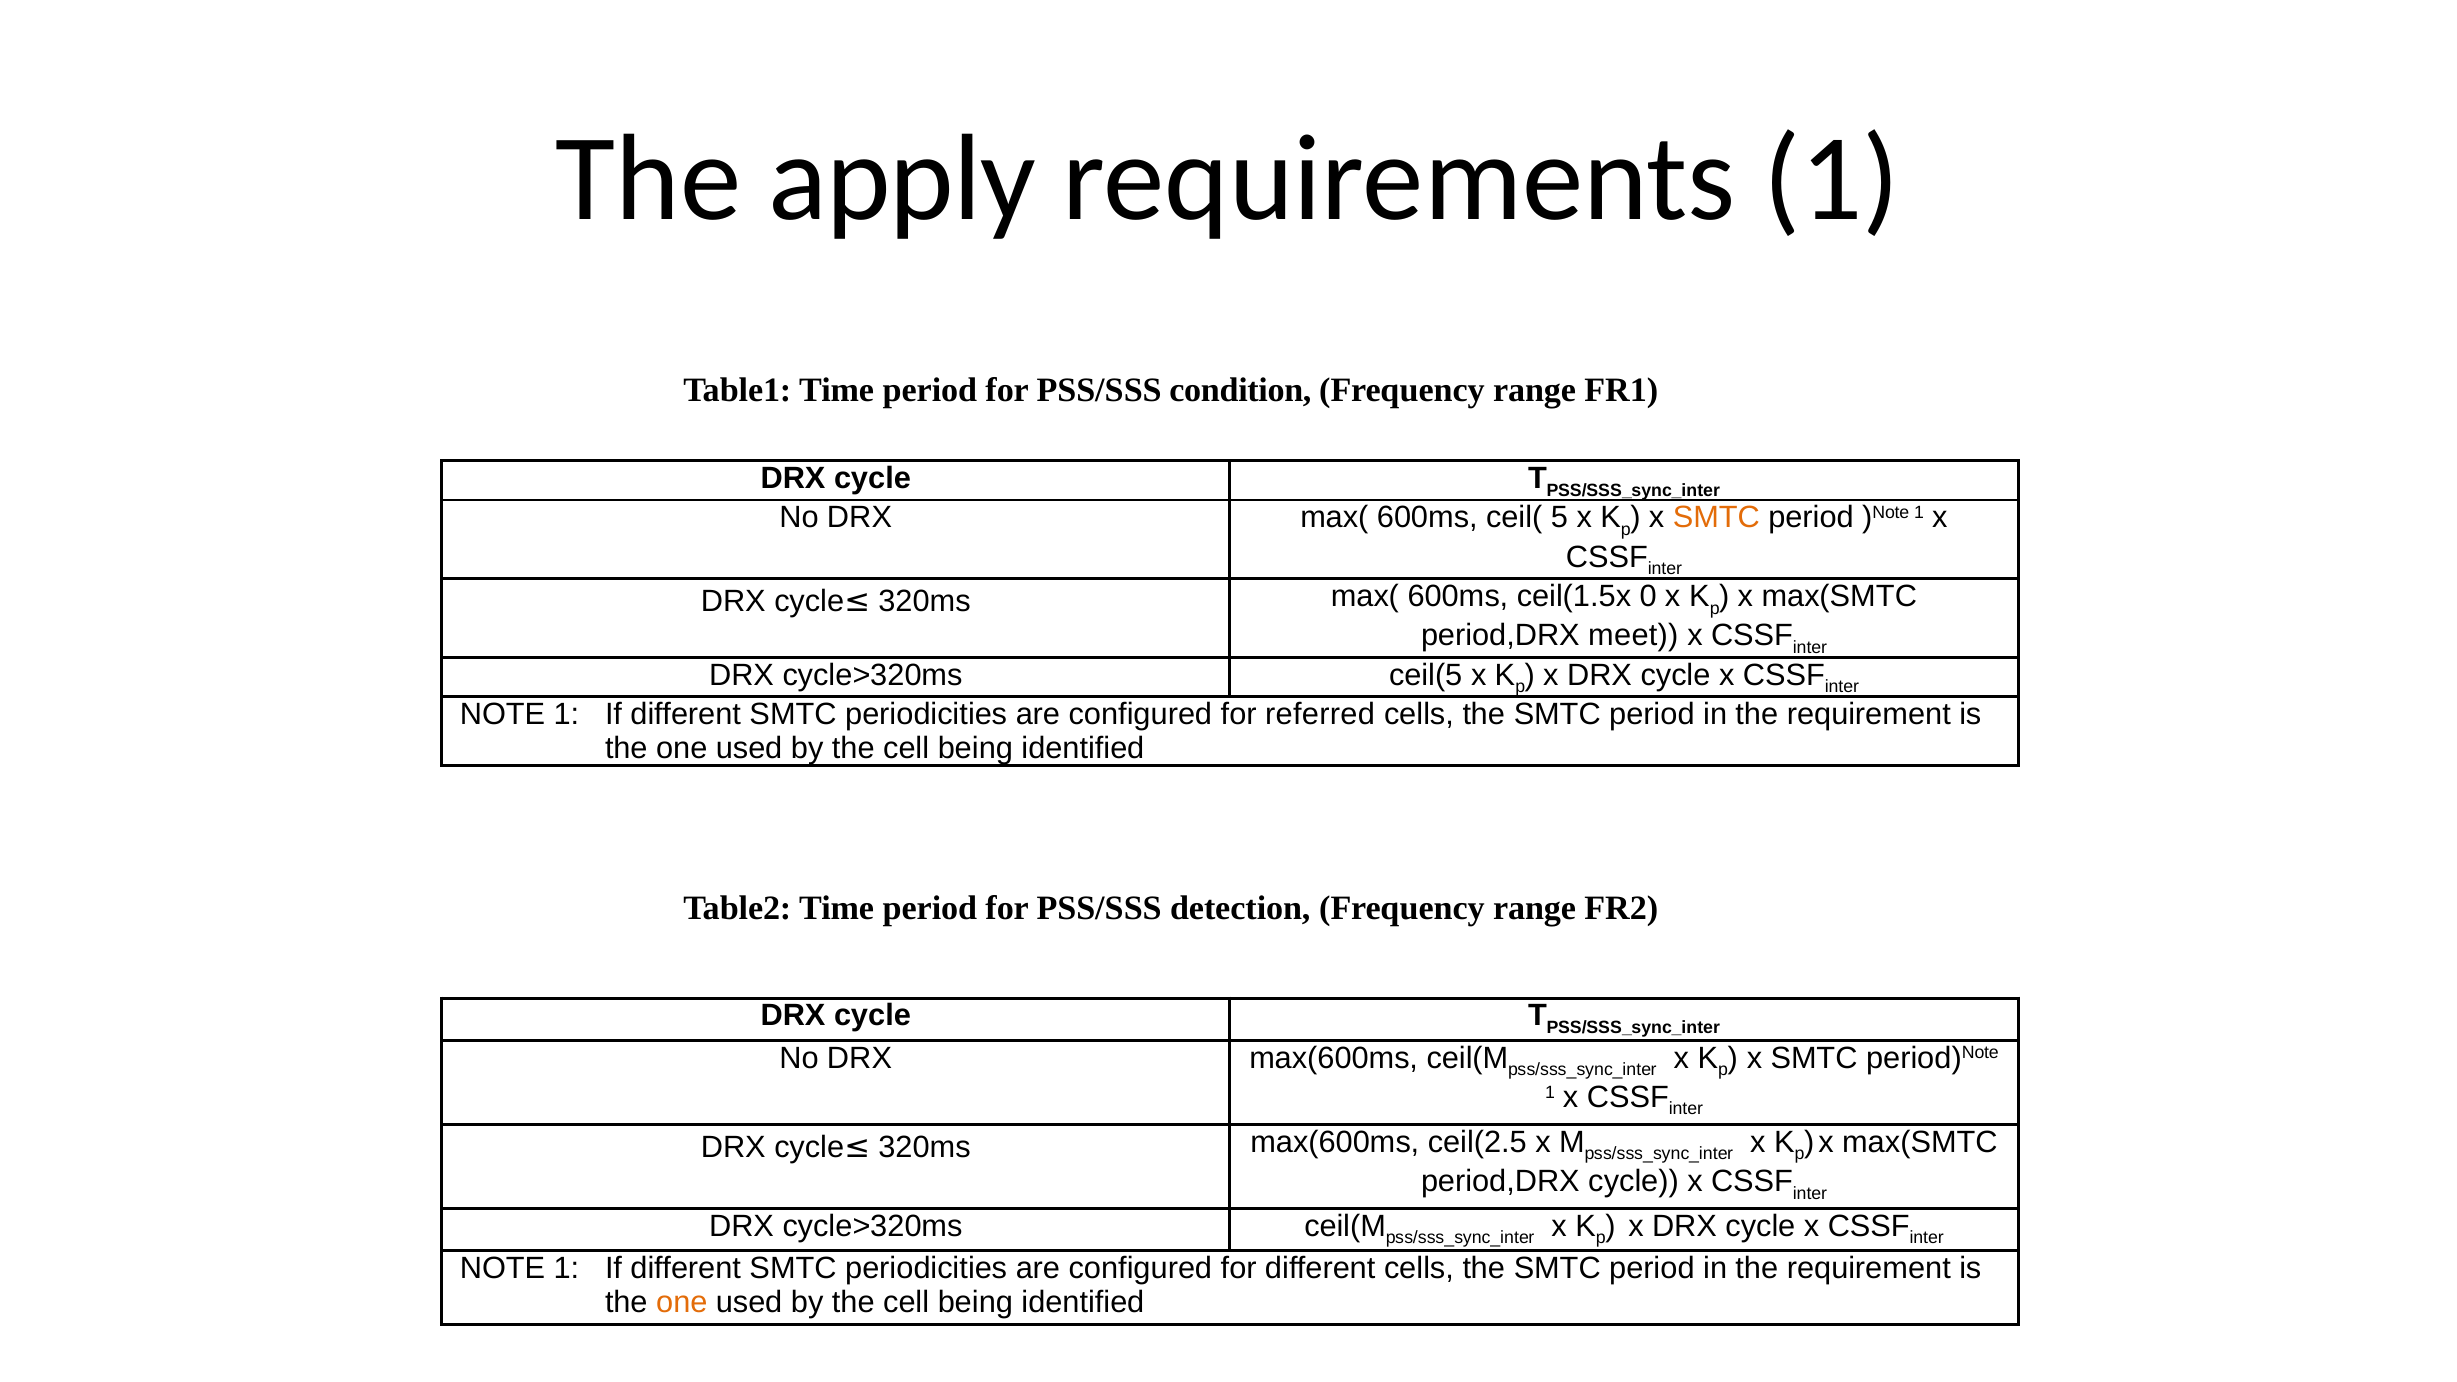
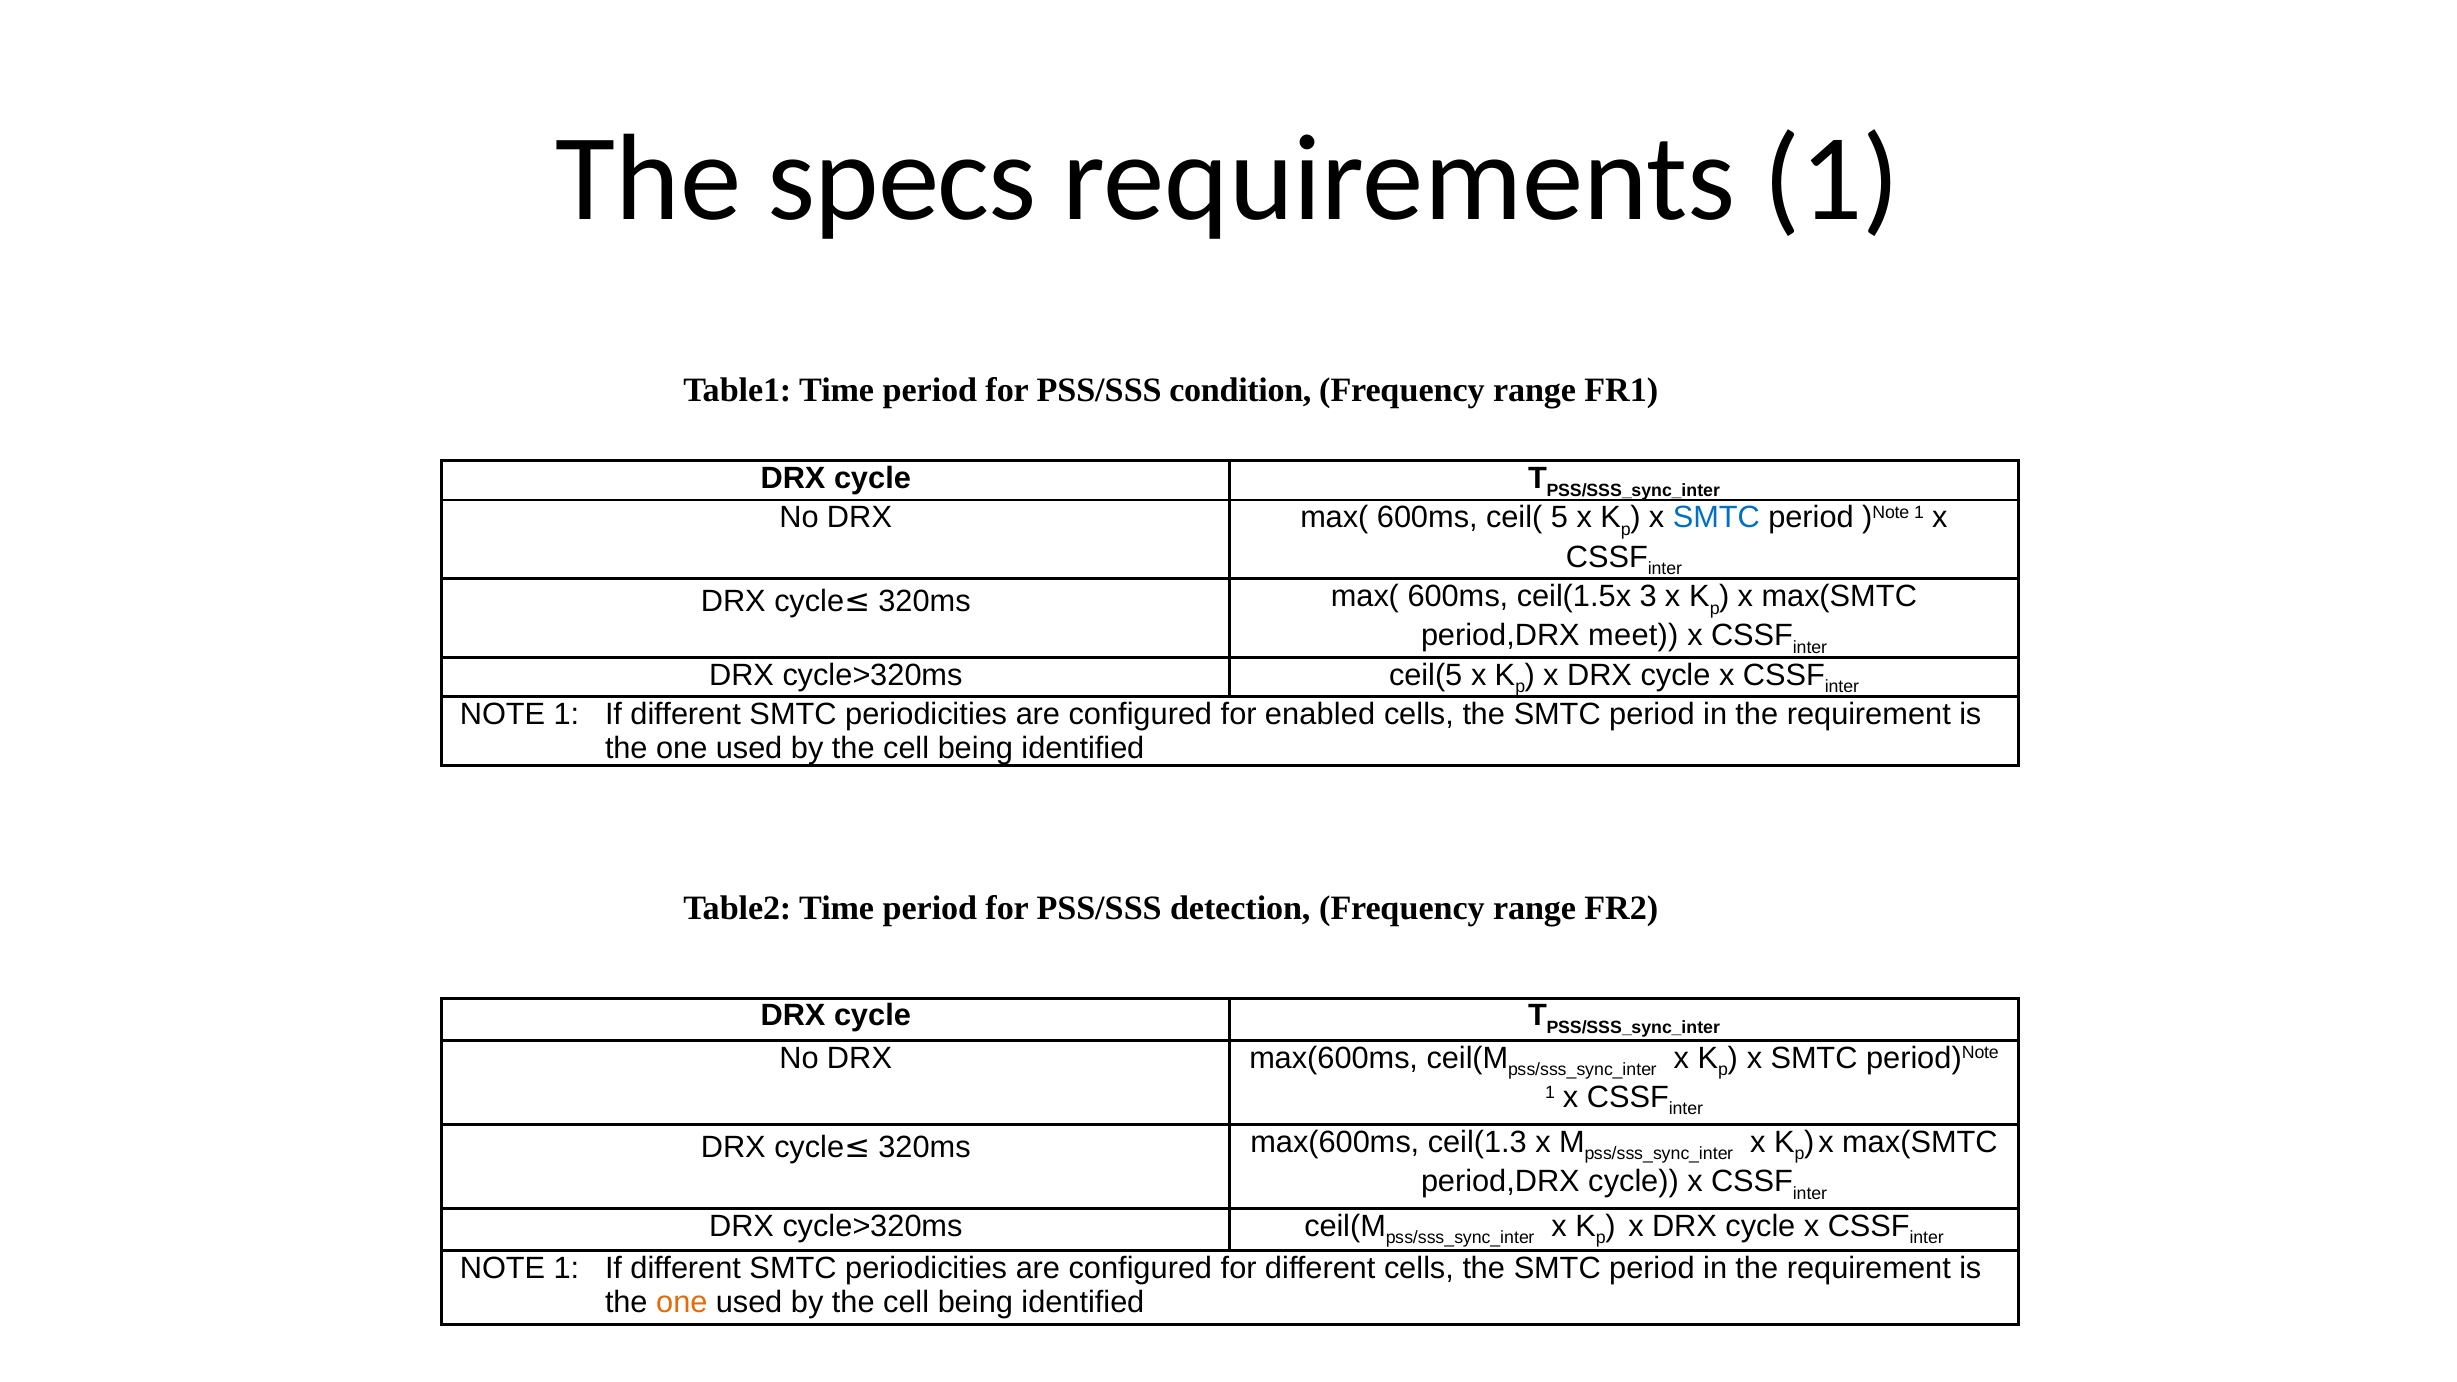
apply: apply -> specs
SMTC at (1716, 518) colour: orange -> blue
0: 0 -> 3
referred: referred -> enabled
ceil(2.5: ceil(2.5 -> ceil(1.3
